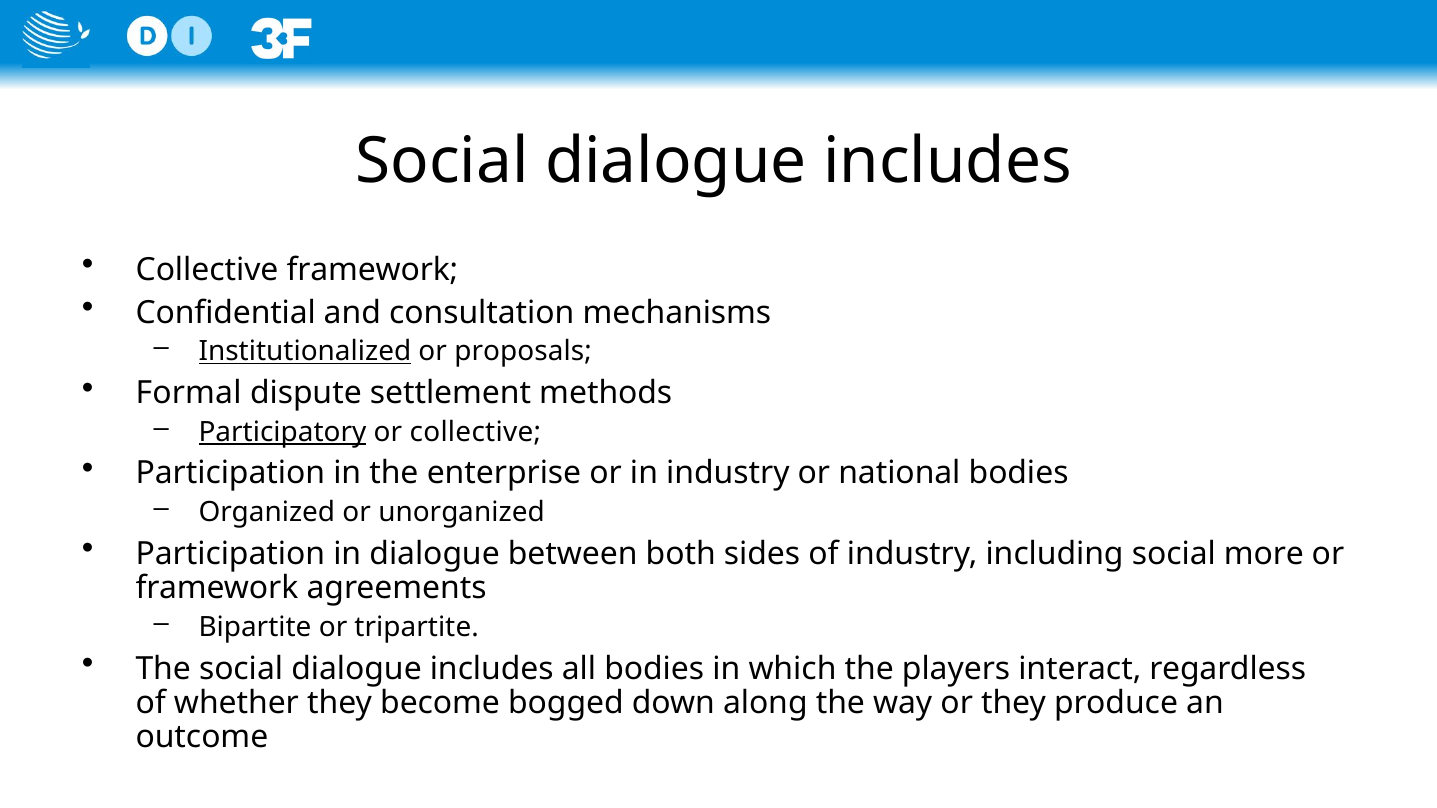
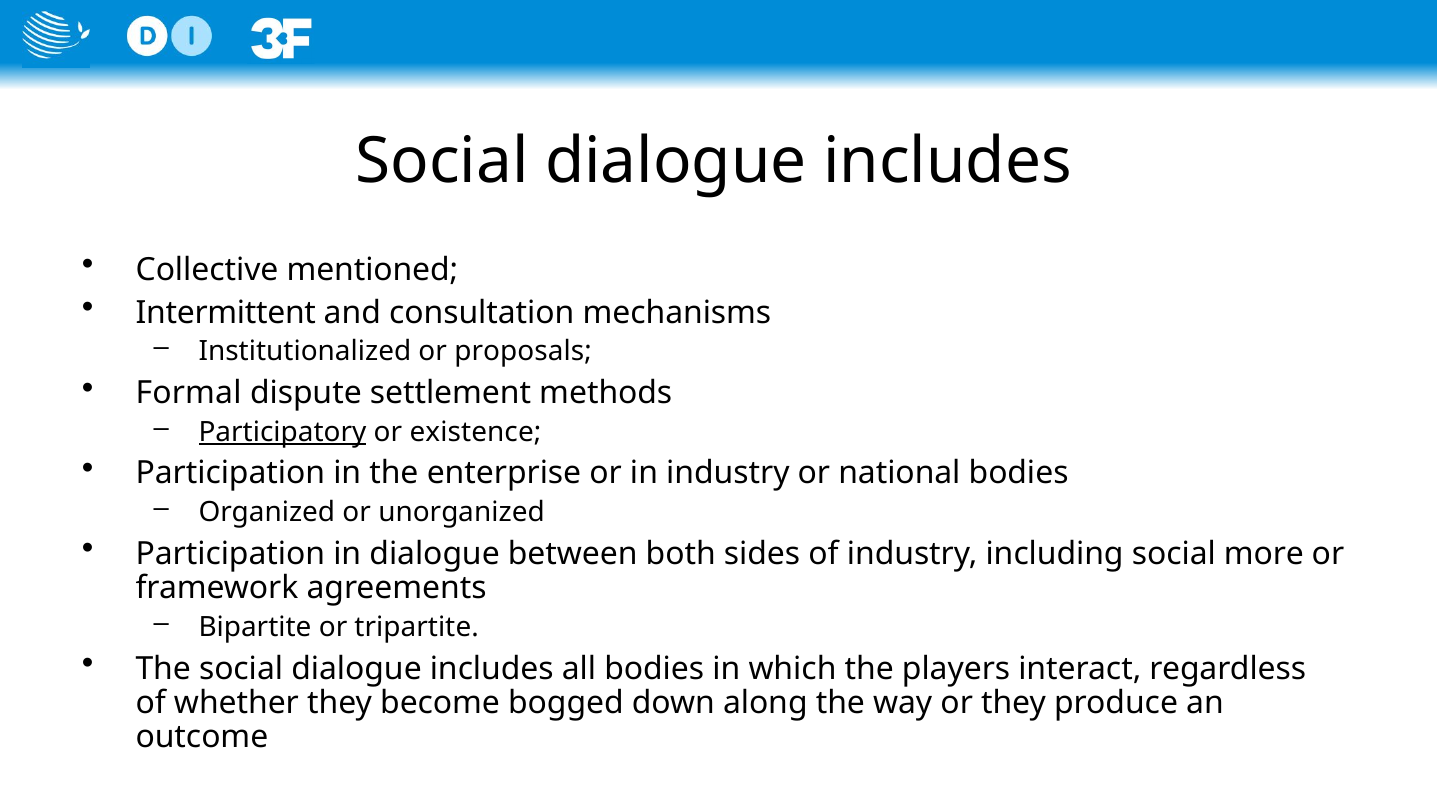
Collective framework: framework -> mentioned
Conﬁdential: Conﬁdential -> Intermittent
Institutionalized underline: present -> none
or collective: collective -> existence
